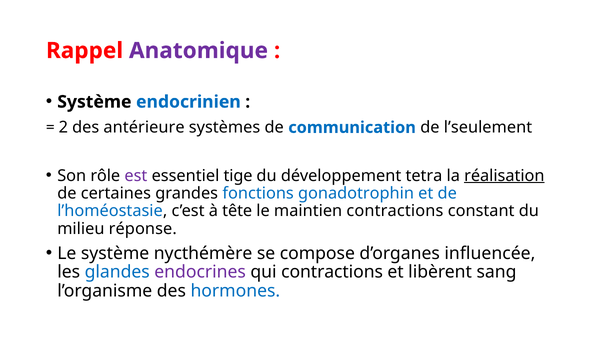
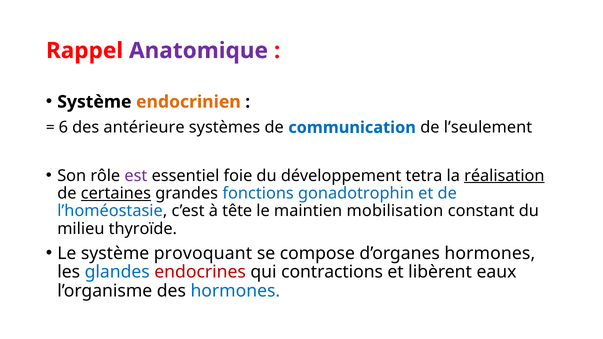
endocrinien colour: blue -> orange
2: 2 -> 6
tige: tige -> foie
certaines underline: none -> present
maintien contractions: contractions -> mobilisation
réponse: réponse -> thyroïde
nycthémère: nycthémère -> provoquant
d’organes influencée: influencée -> hormones
endocrines colour: purple -> red
sang: sang -> eaux
